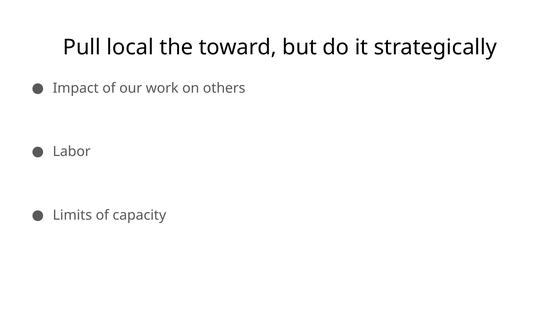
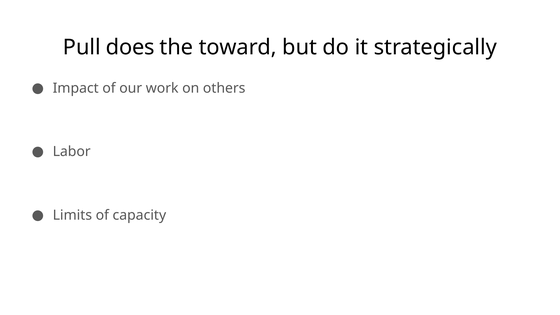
local: local -> does
